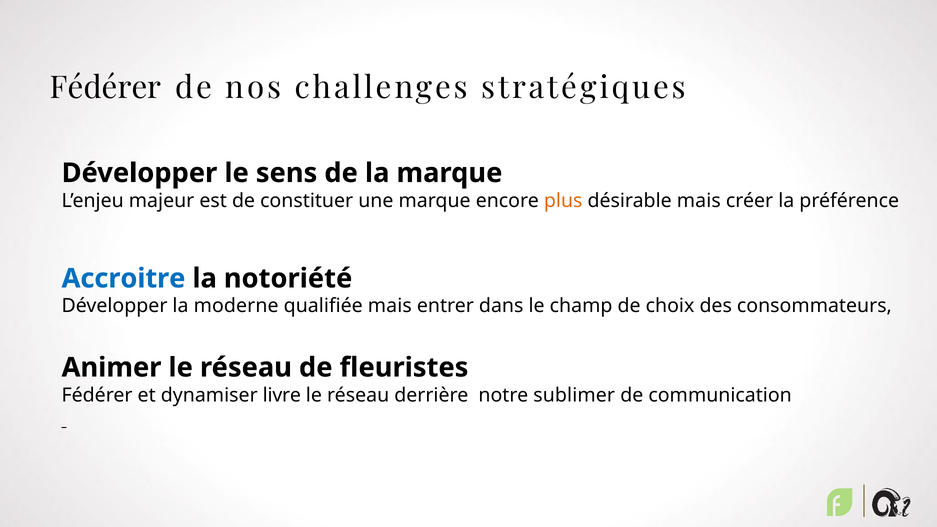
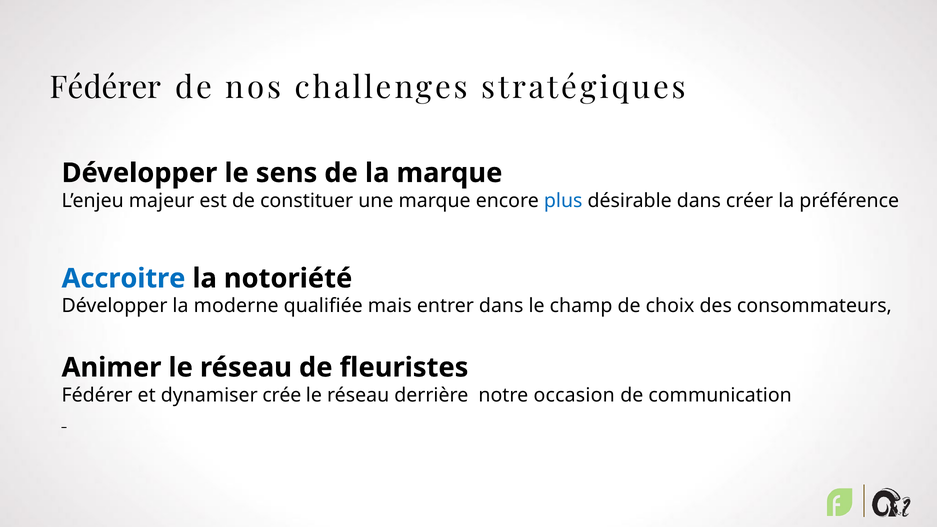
plus colour: orange -> blue
désirable mais: mais -> dans
livre: livre -> crée
sublimer: sublimer -> occasion
